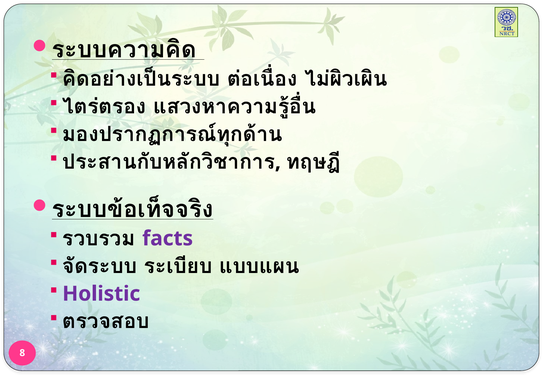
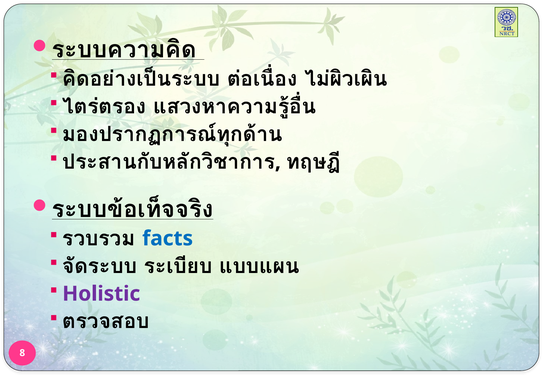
facts colour: purple -> blue
